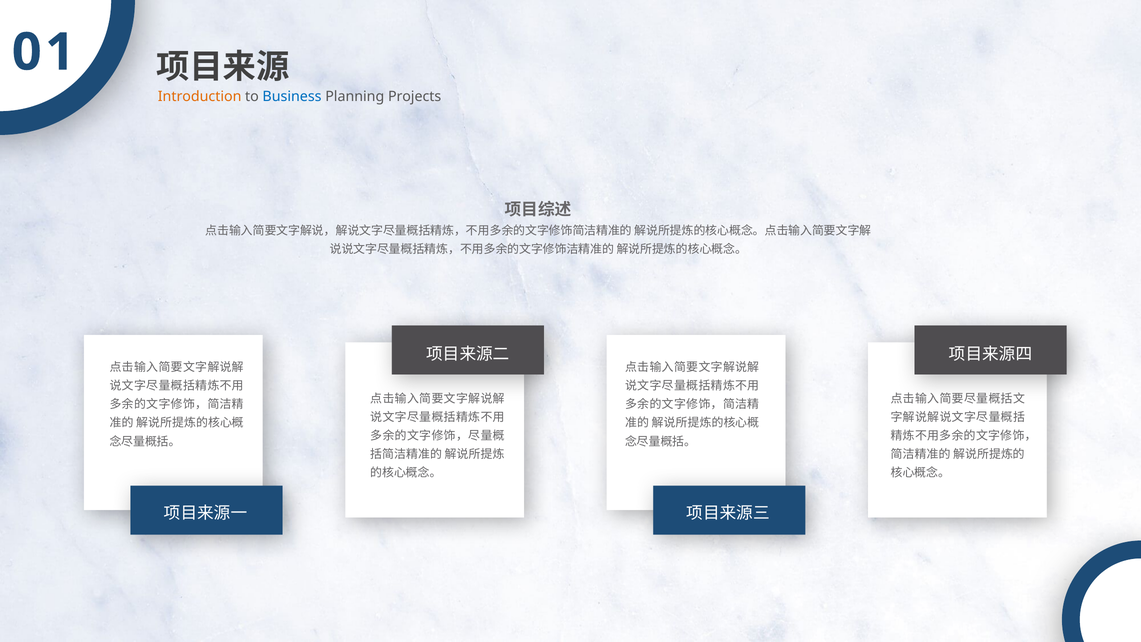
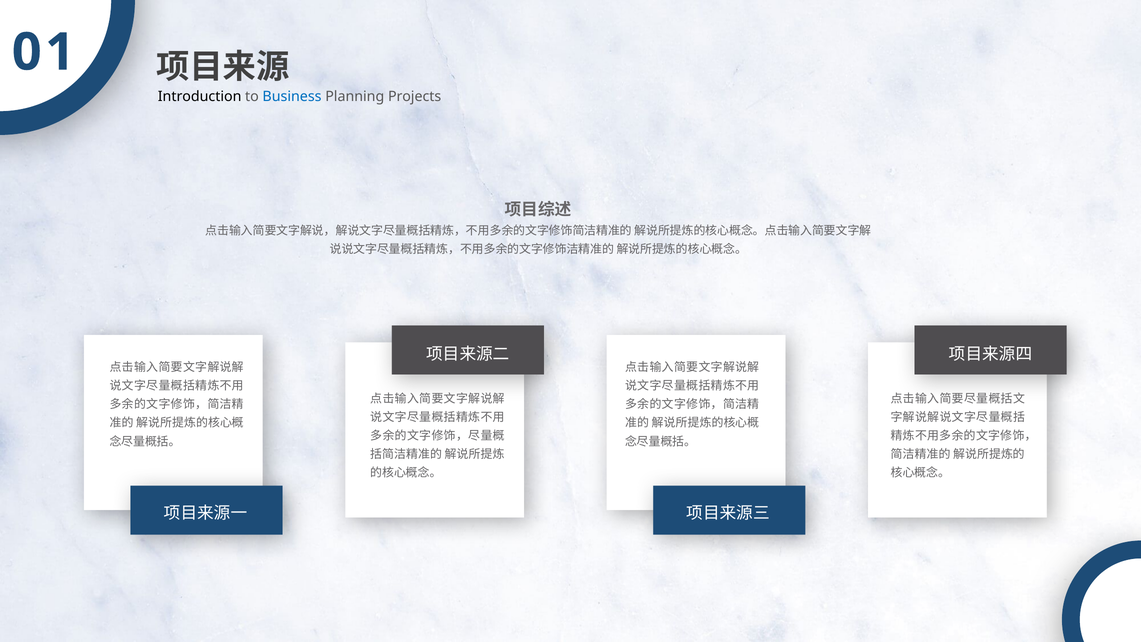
Introduction colour: orange -> black
